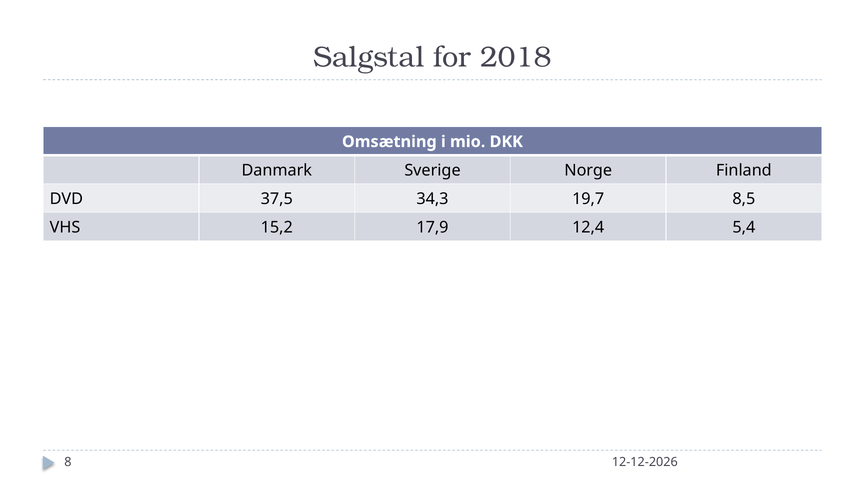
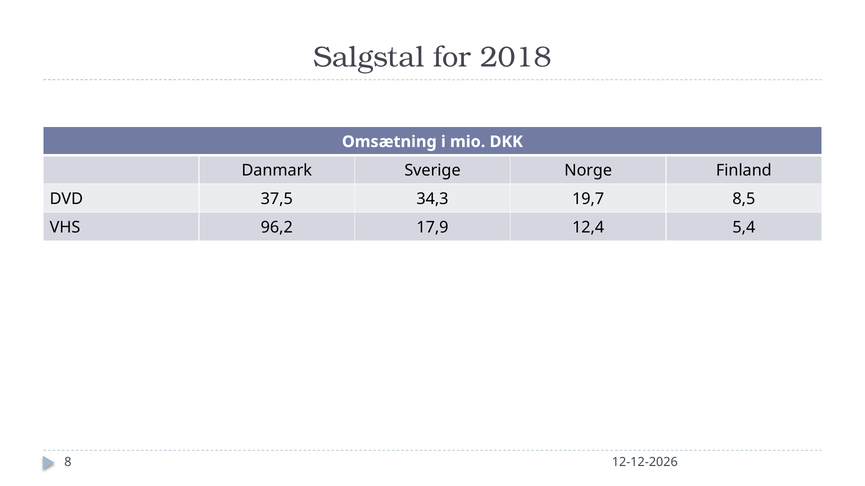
15,2: 15,2 -> 96,2
